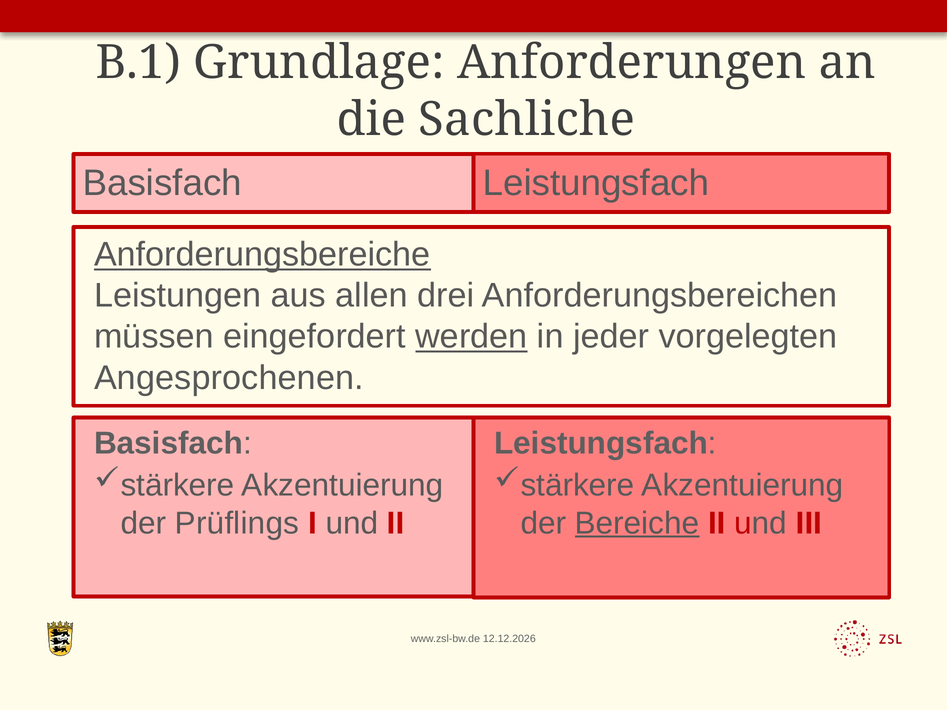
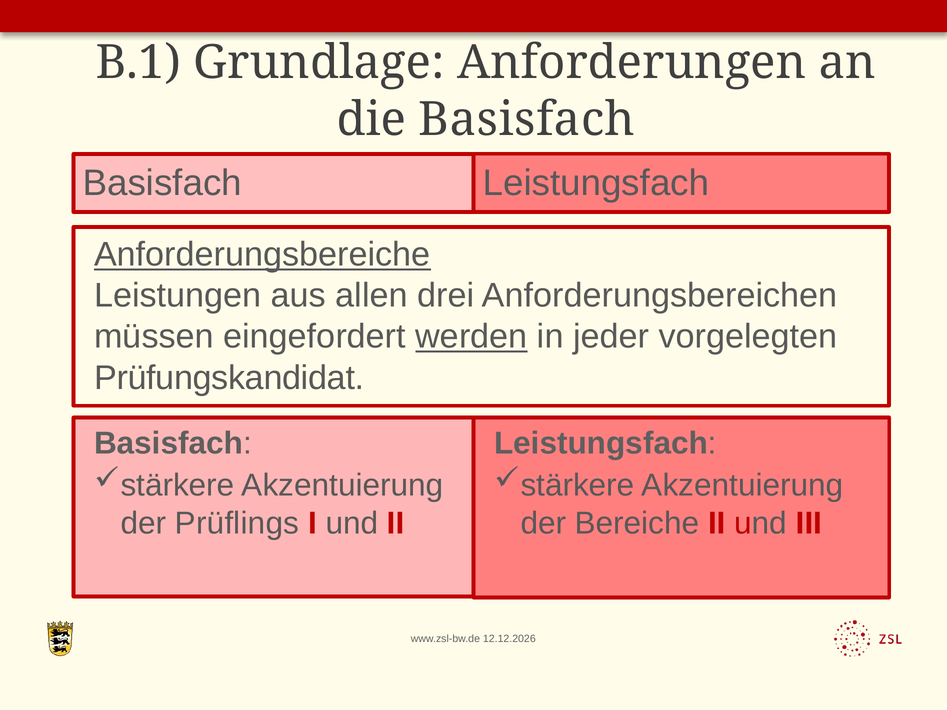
die Sachliche: Sachliche -> Basisfach
Angesprochenen: Angesprochenen -> Prüfungskandidat
Bereiche underline: present -> none
